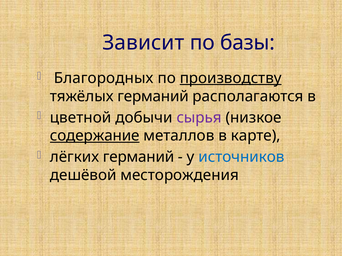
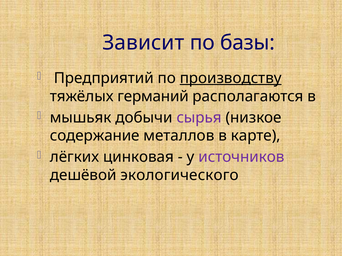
Благородных: Благородных -> Предприятий
цветной: цветной -> мышьяк
содержание underline: present -> none
лёгких германий: германий -> цинковая
источников colour: blue -> purple
месторождения: месторождения -> экологического
